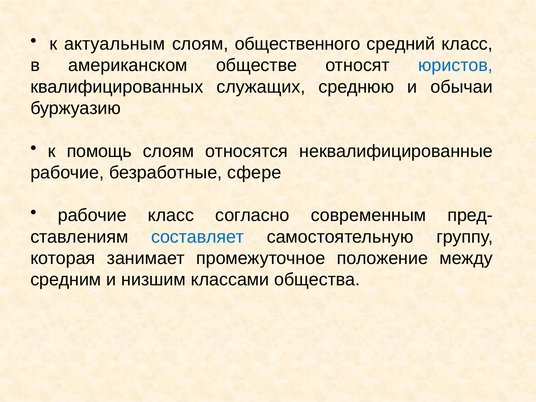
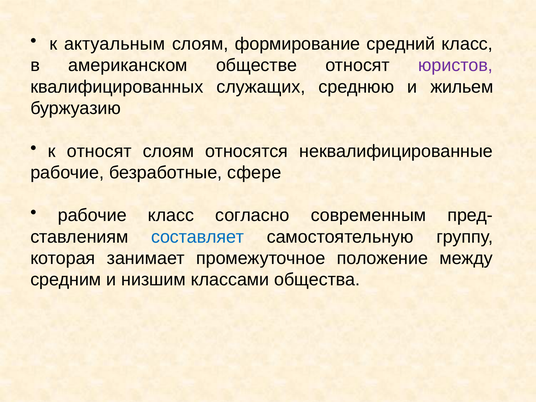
общественного: общественного -> формирование
юристов colour: blue -> purple
обычаи: обычаи -> жильем
к помощь: помощь -> относят
